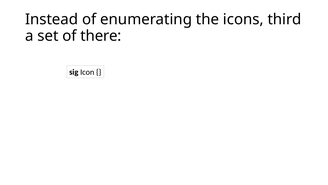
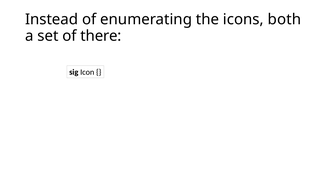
third: third -> both
